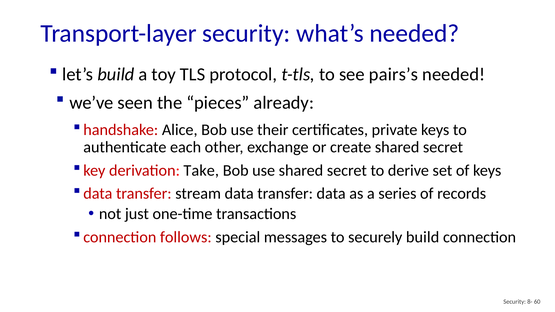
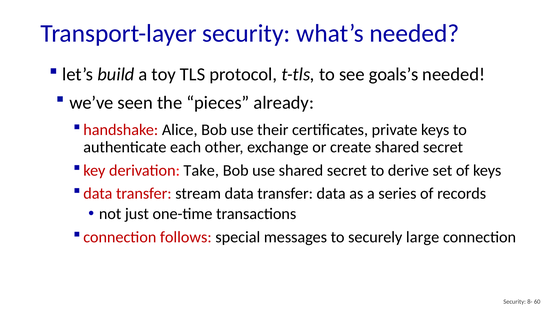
pairs’s: pairs’s -> goals’s
securely build: build -> large
